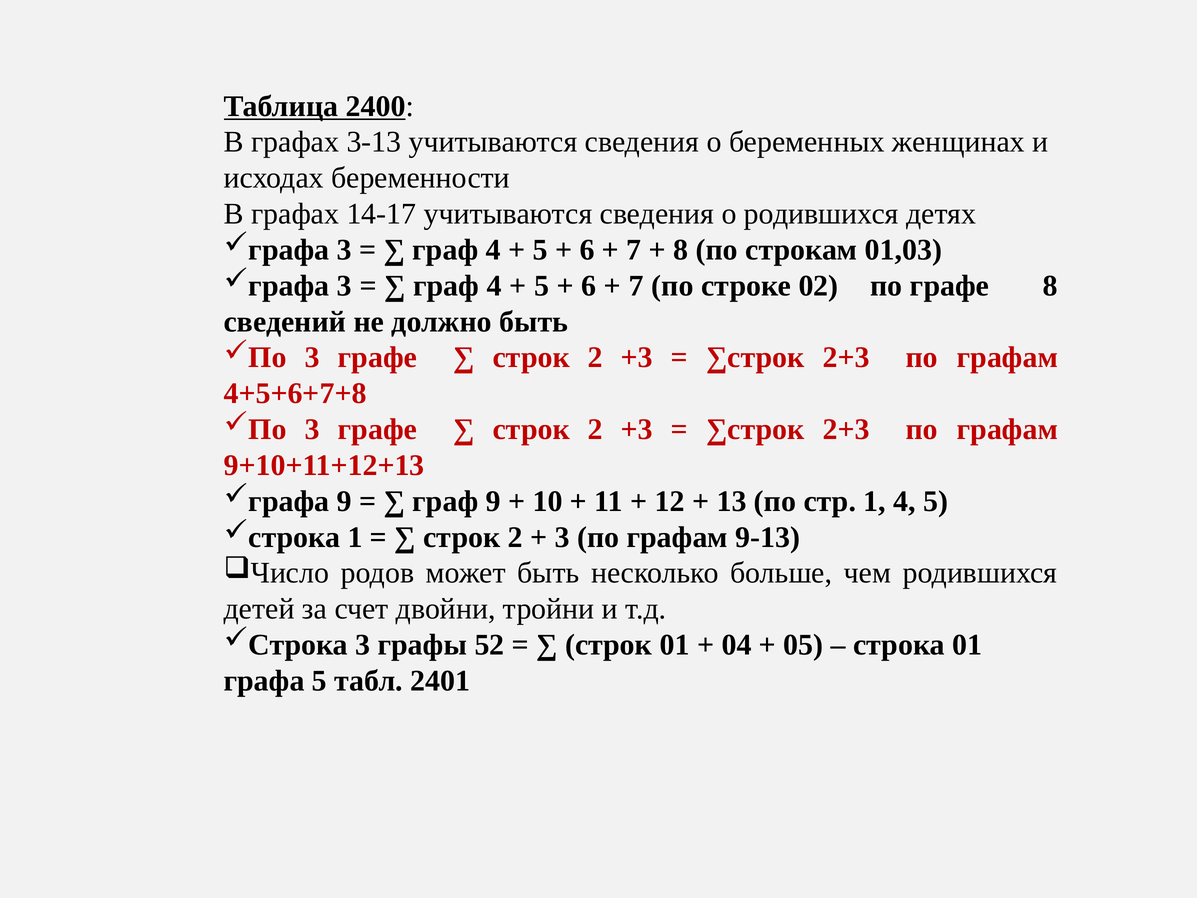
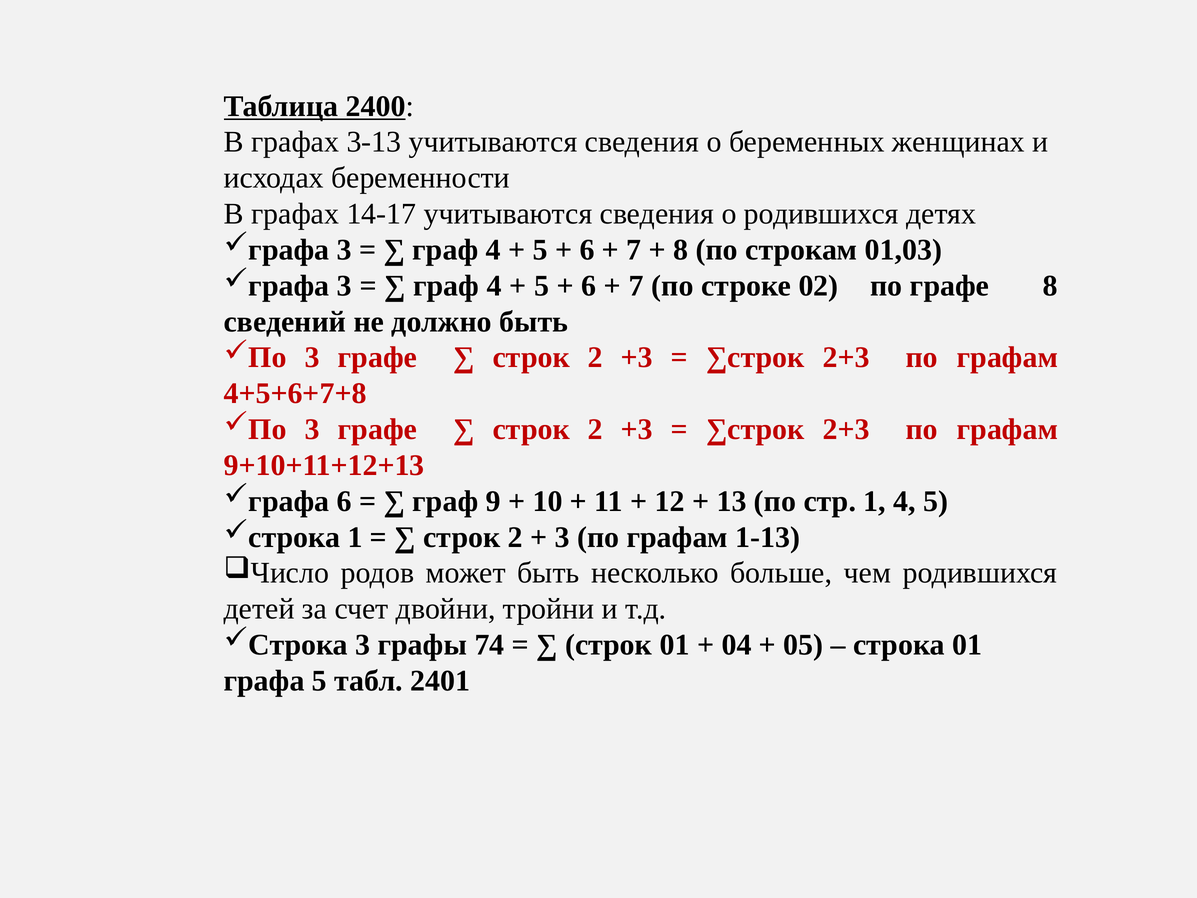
9 at (344, 501): 9 -> 6
9-13: 9-13 -> 1-13
52: 52 -> 74
